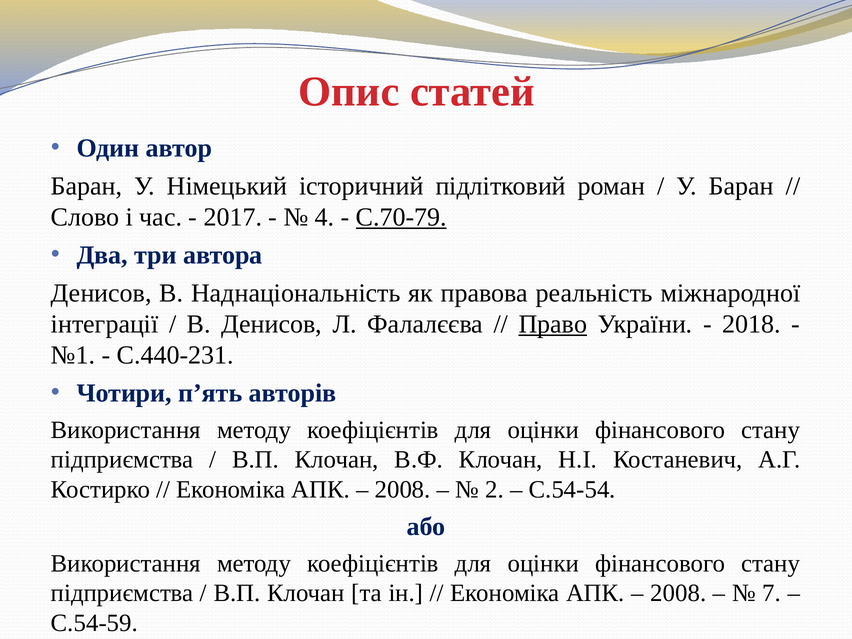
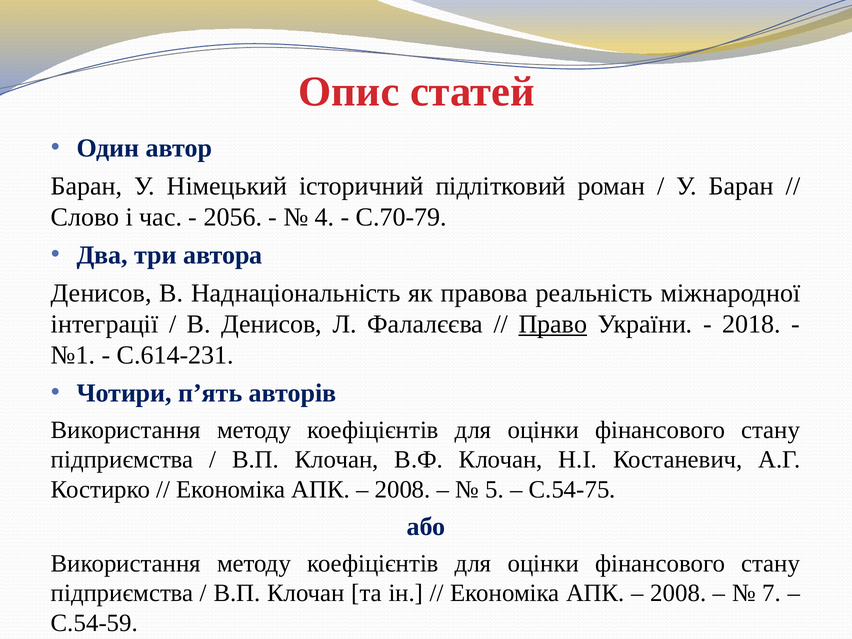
2017: 2017 -> 2056
С.70-79 underline: present -> none
С.440-231: С.440-231 -> С.614-231
2: 2 -> 5
С.54-54: С.54-54 -> С.54-75
